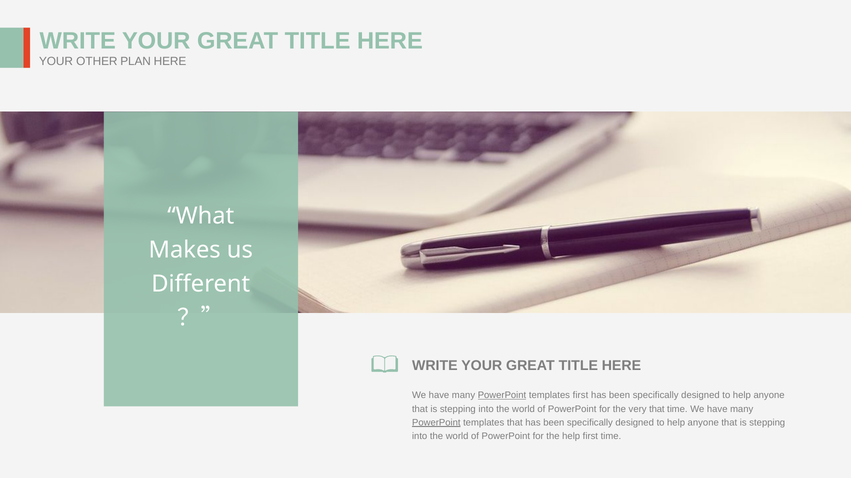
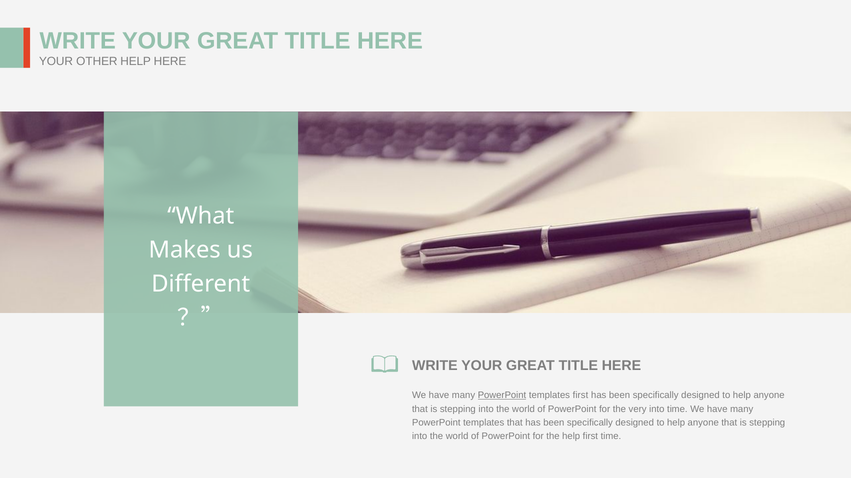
OTHER PLAN: PLAN -> HELP
very that: that -> into
PowerPoint at (436, 423) underline: present -> none
